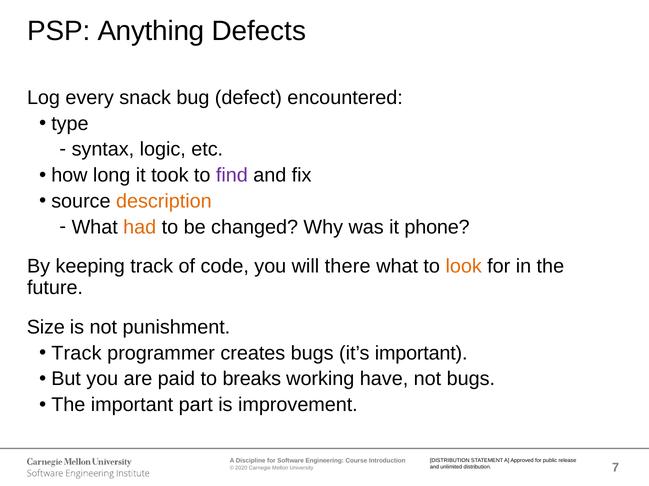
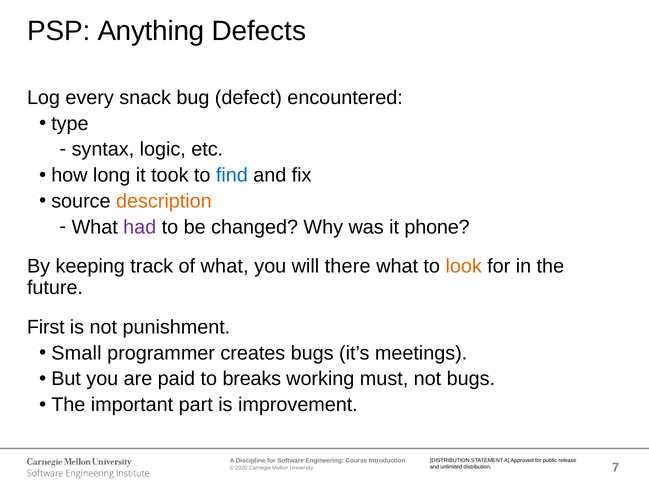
find colour: purple -> blue
had colour: orange -> purple
of code: code -> what
Size: Size -> First
Track at (76, 354): Track -> Small
it’s important: important -> meetings
have: have -> must
